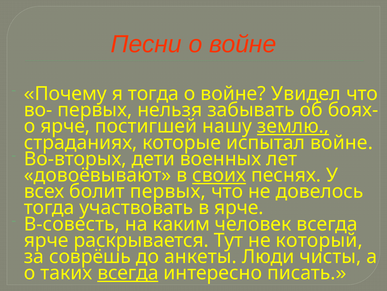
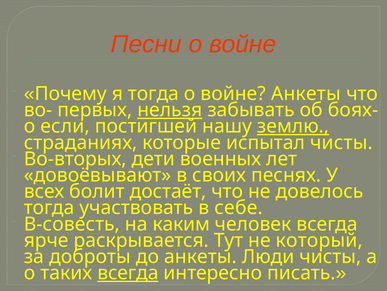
войне Увидел: Увидел -> Анкеты
нельзя underline: none -> present
о ярче: ярче -> если
испытал войне: войне -> чисты
своих underline: present -> none
болит первых: первых -> достаёт
в ярче: ярче -> себе
соврёшь: соврёшь -> доброты
